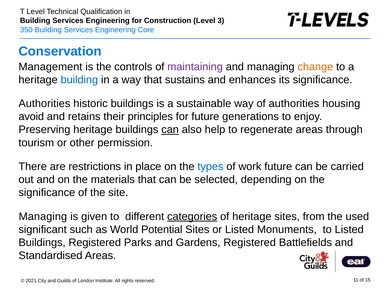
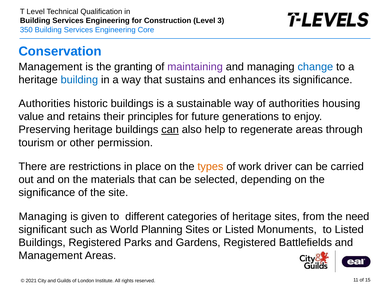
controls: controls -> granting
change colour: orange -> blue
avoid: avoid -> value
types colour: blue -> orange
work future: future -> driver
categories underline: present -> none
used: used -> need
Potential: Potential -> Planning
Standardised at (50, 255): Standardised -> Management
